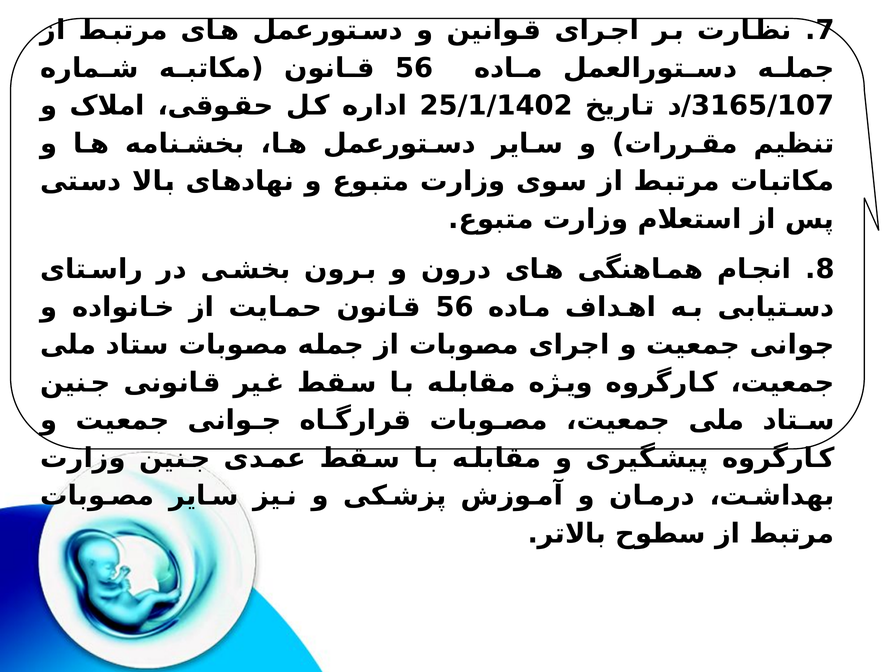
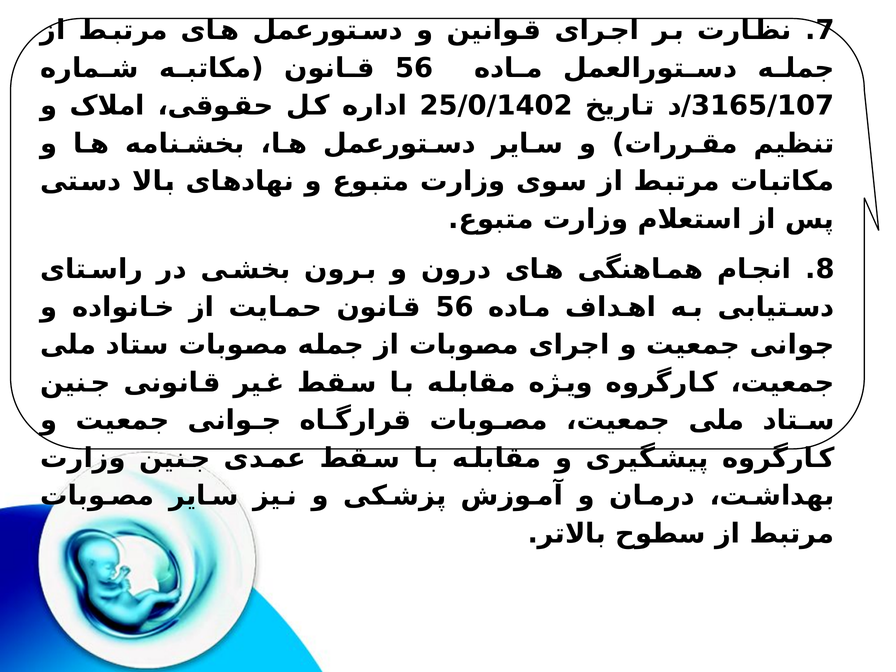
25/1/1402: 25/1/1402 -> 25/0/1402
